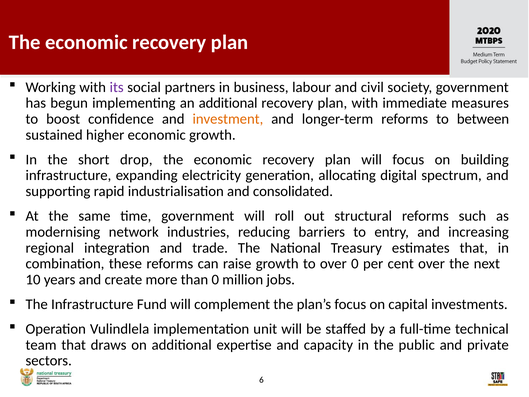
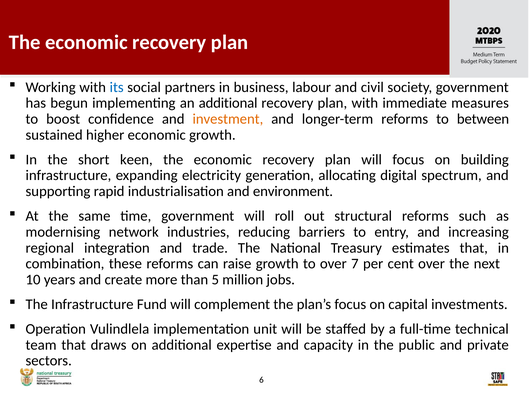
its colour: purple -> blue
drop: drop -> keen
consolidated: consolidated -> environment
over 0: 0 -> 7
than 0: 0 -> 5
